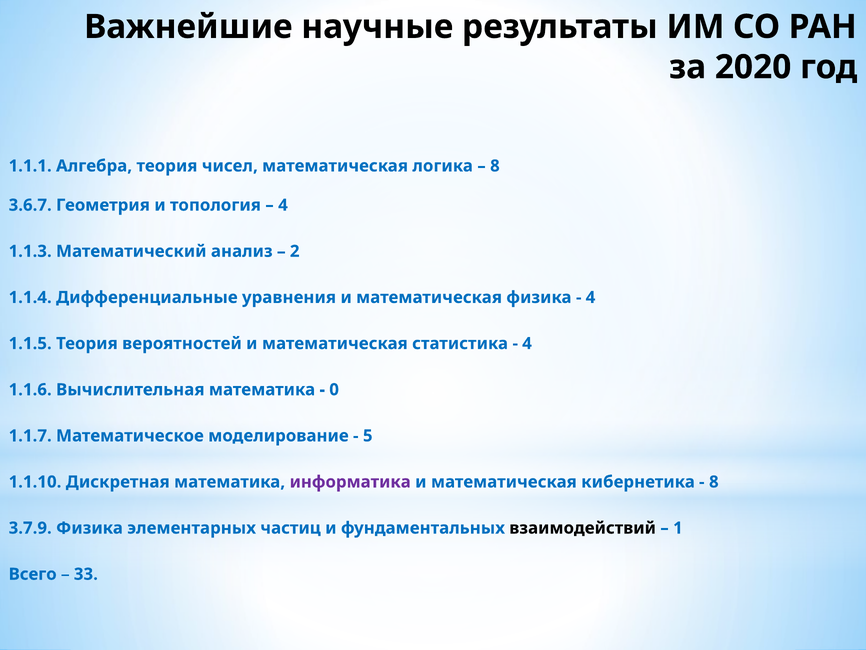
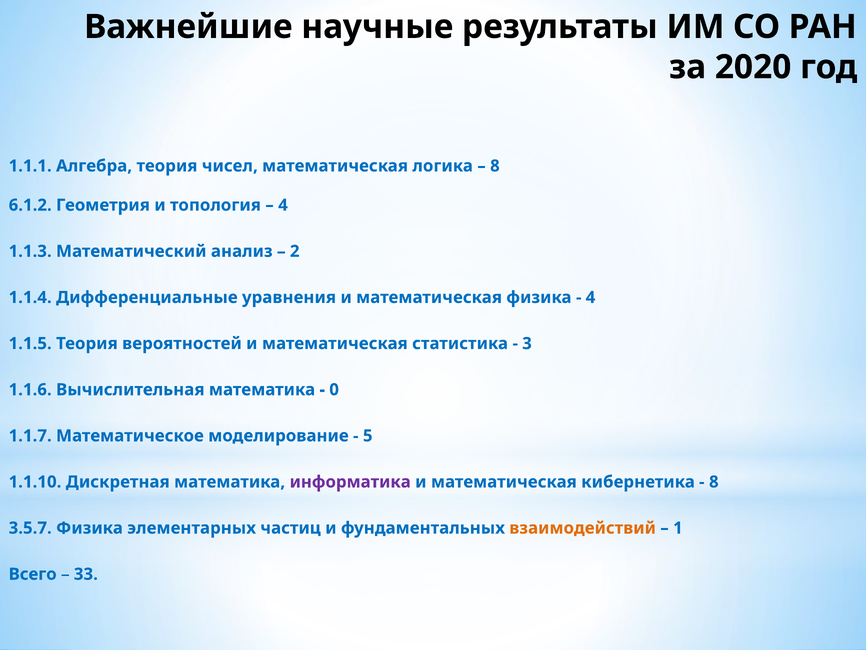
3.6.7: 3.6.7 -> 6.1.2
4 at (527, 343): 4 -> 3
3.7.9: 3.7.9 -> 3.5.7
взаимодействий colour: black -> orange
